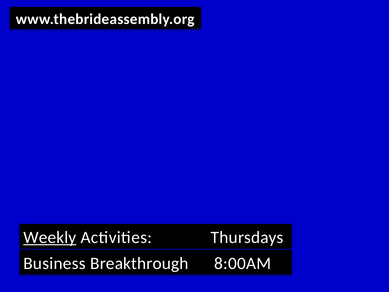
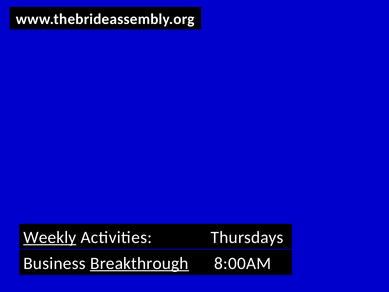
Breakthrough underline: none -> present
